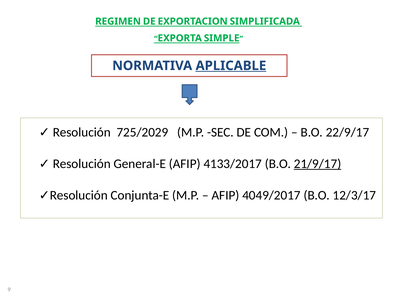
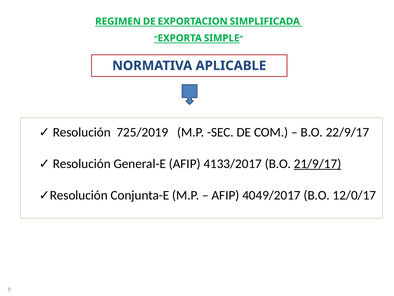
APLICABLE underline: present -> none
725/2029: 725/2029 -> 725/2019
12/3/17: 12/3/17 -> 12/0/17
